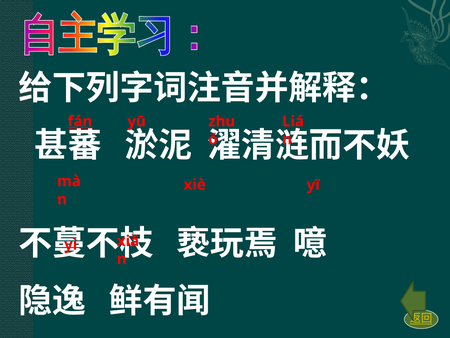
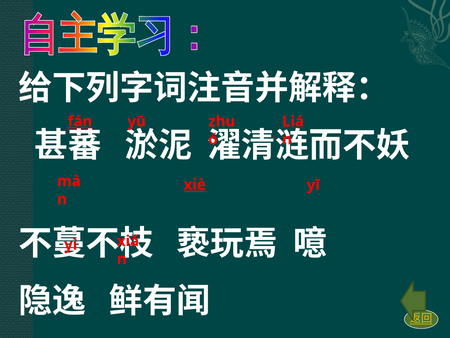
xiè underline: none -> present
